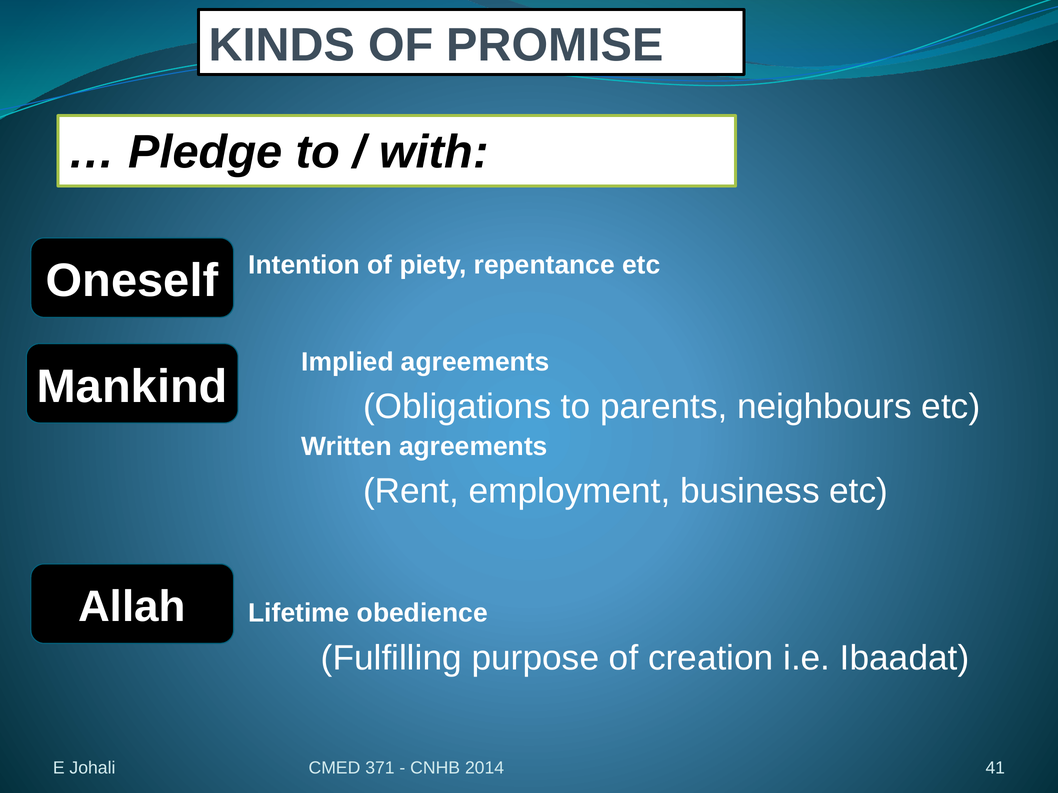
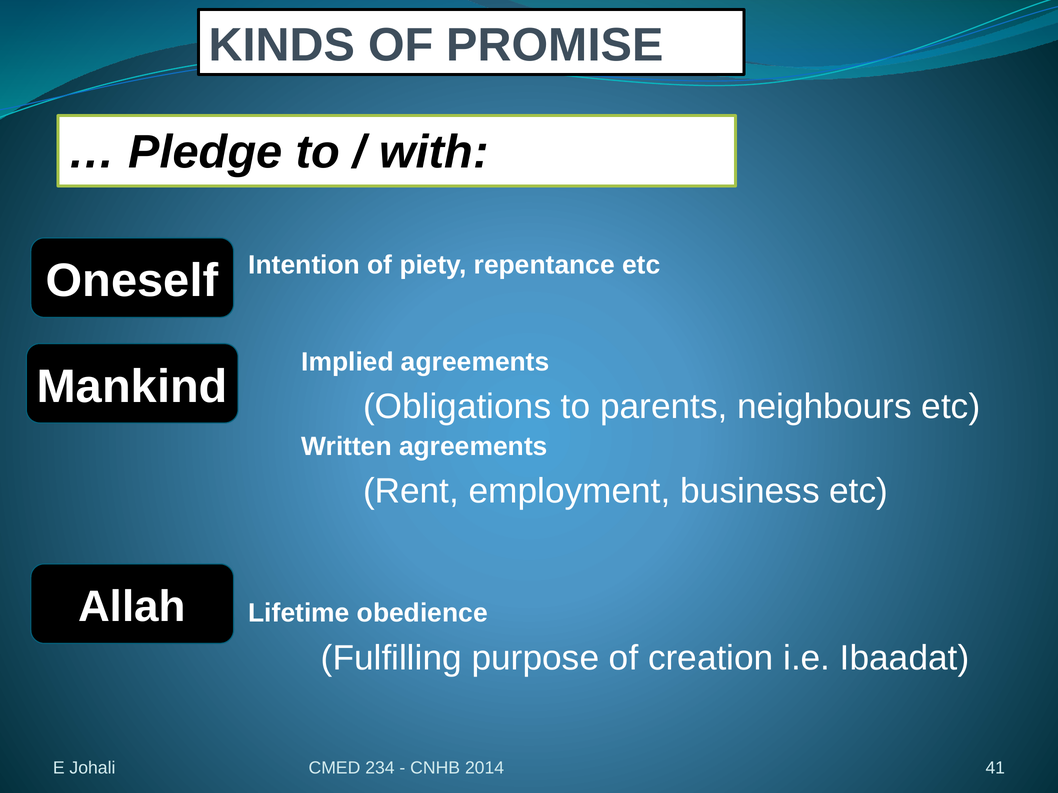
371: 371 -> 234
